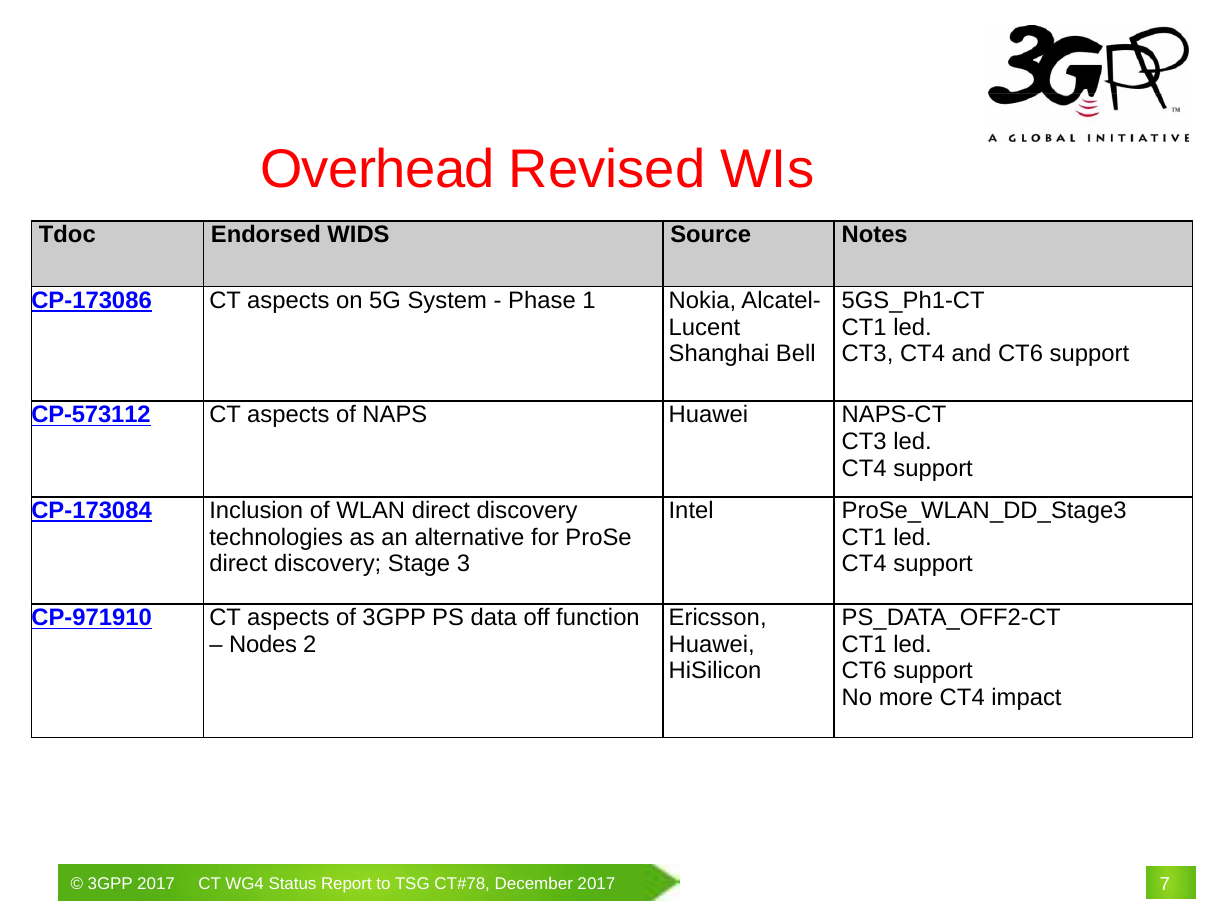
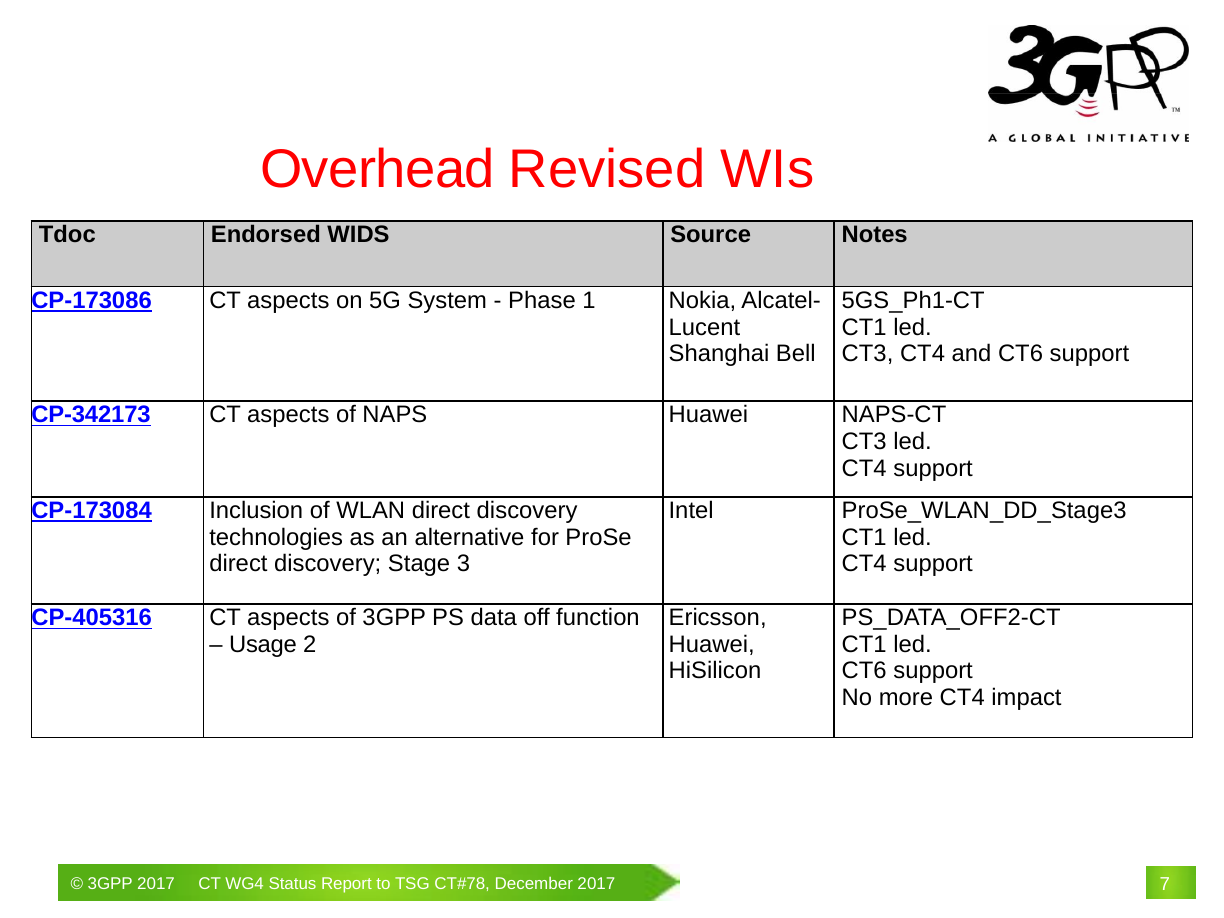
CP-573112: CP-573112 -> CP-342173
CP-971910: CP-971910 -> CP-405316
Nodes: Nodes -> Usage
